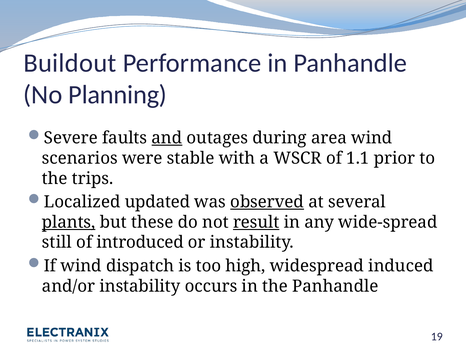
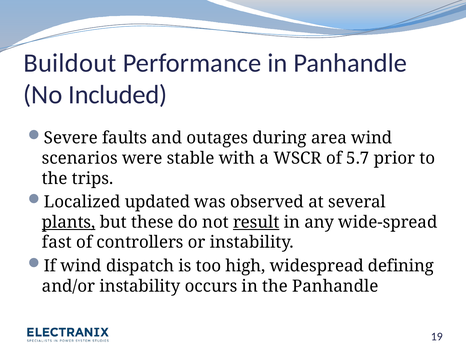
Planning: Planning -> Included
and underline: present -> none
1.1: 1.1 -> 5.7
observed underline: present -> none
still: still -> fast
introduced: introduced -> controllers
induced: induced -> defining
